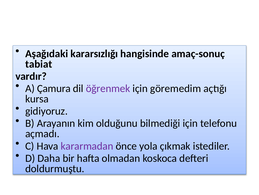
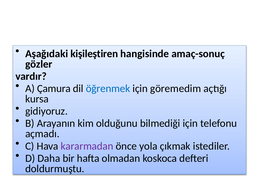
kararsızlığı: kararsızlığı -> kişileştiren
tabiat: tabiat -> gözler
öğrenmek colour: purple -> blue
